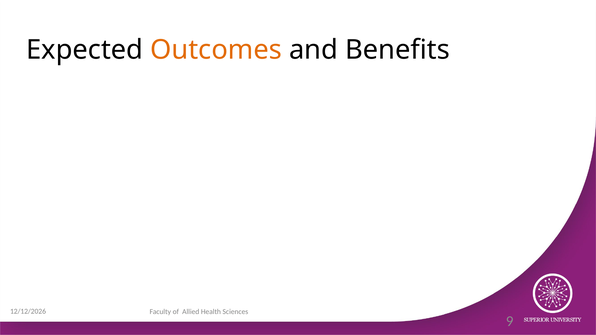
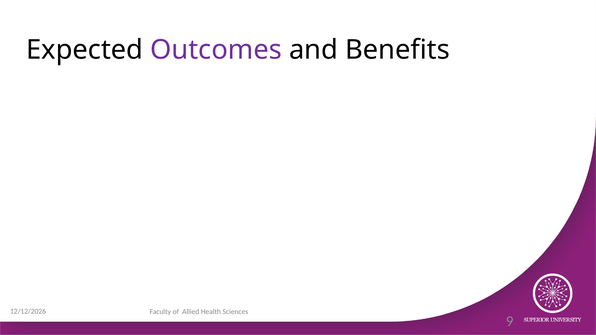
Outcomes colour: orange -> purple
